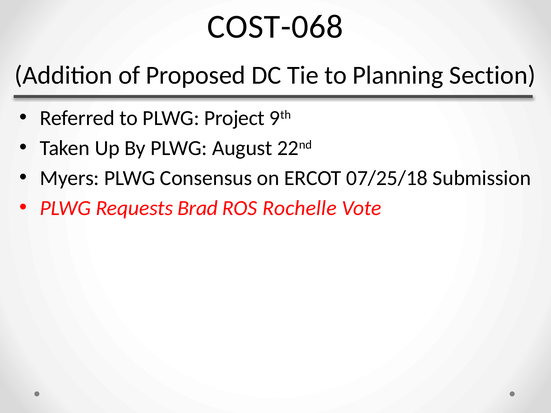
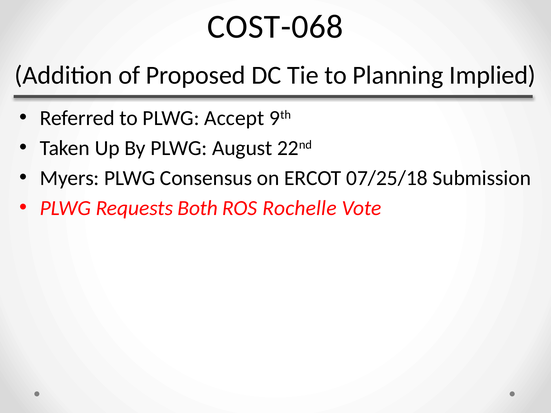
Section: Section -> Implied
Project: Project -> Accept
Brad: Brad -> Both
